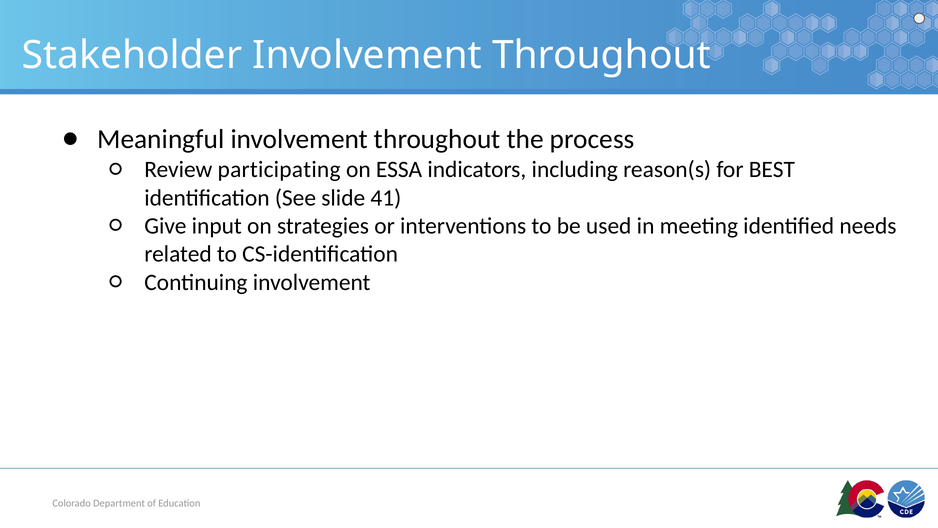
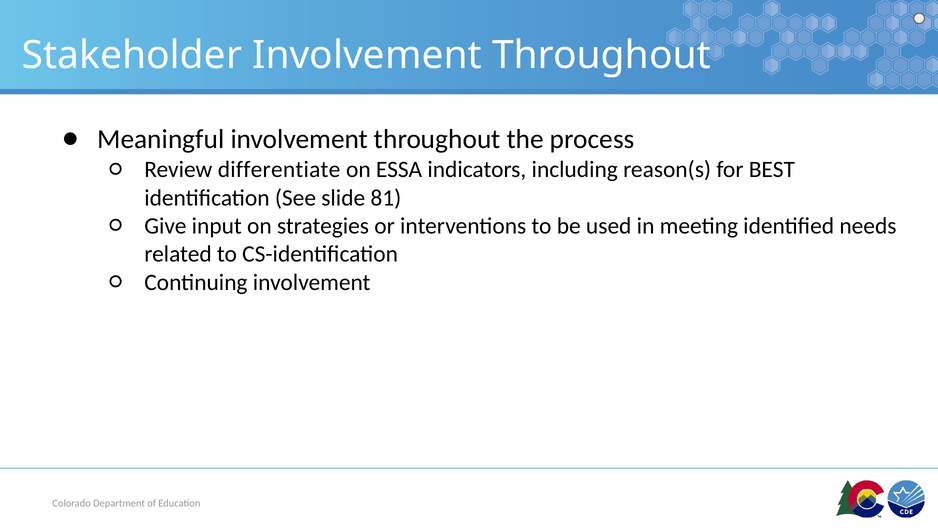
participating: participating -> differentiate
41: 41 -> 81
